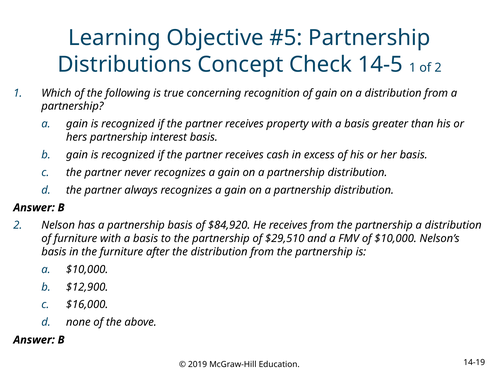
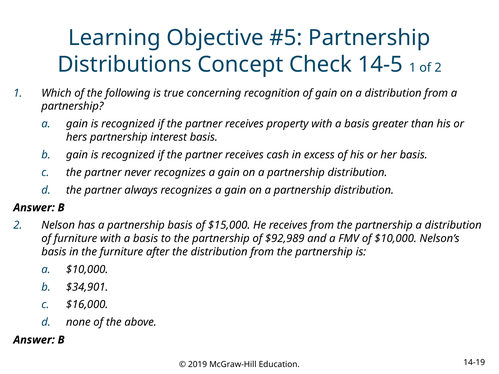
$84,920: $84,920 -> $15,000
$29,510: $29,510 -> $92,989
$12,900: $12,900 -> $34,901
